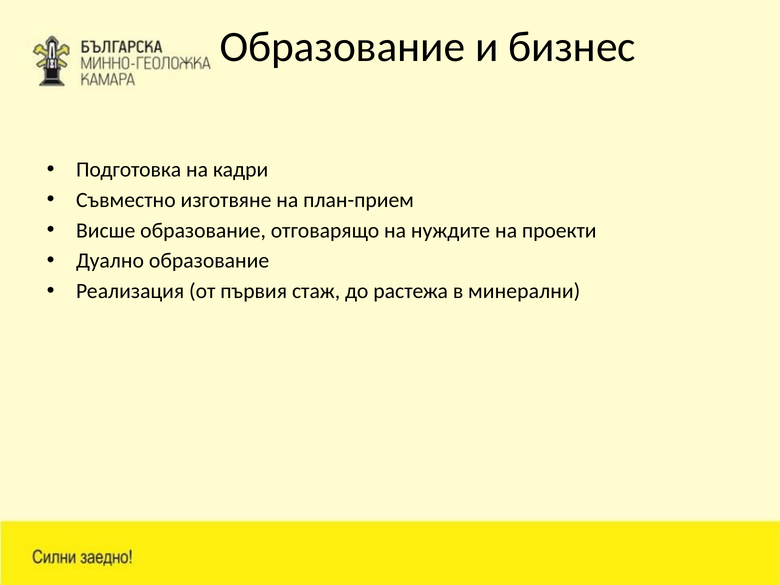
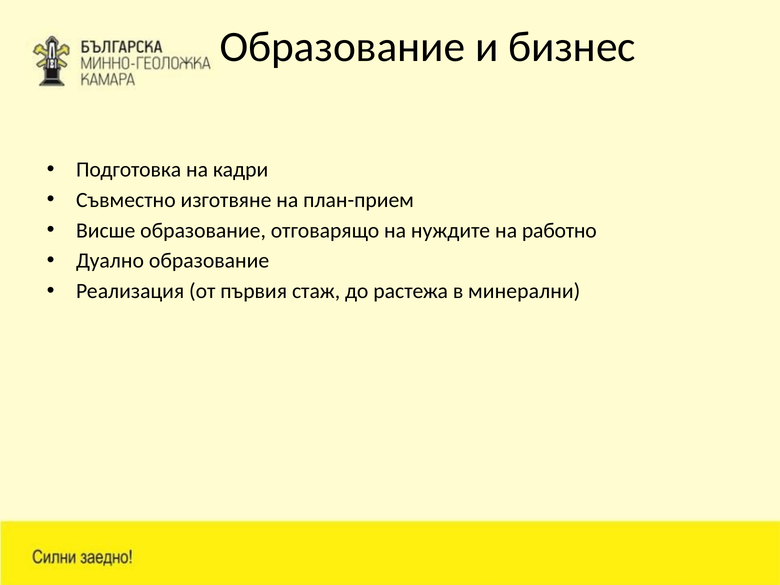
проекти: проекти -> работно
